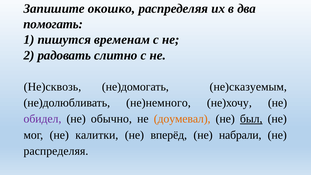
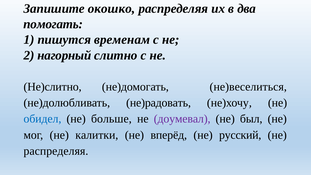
радовать: радовать -> нагорный
Не)сквозь: Не)сквозь -> Не)слитно
не)сказуемым: не)сказуемым -> не)веселиться
не)немного: не)немного -> не)радовать
обидел colour: purple -> blue
обычно: обычно -> больше
доумевал colour: orange -> purple
был underline: present -> none
набрали: набрали -> русский
